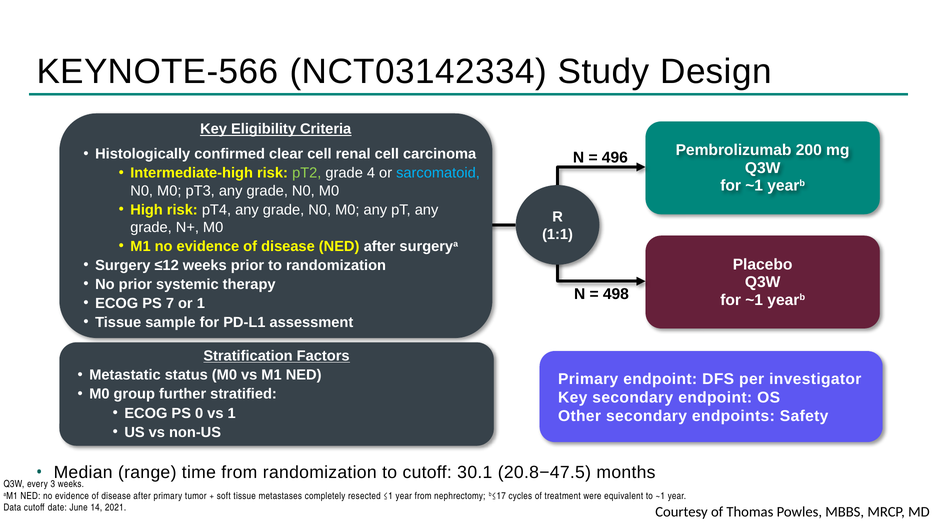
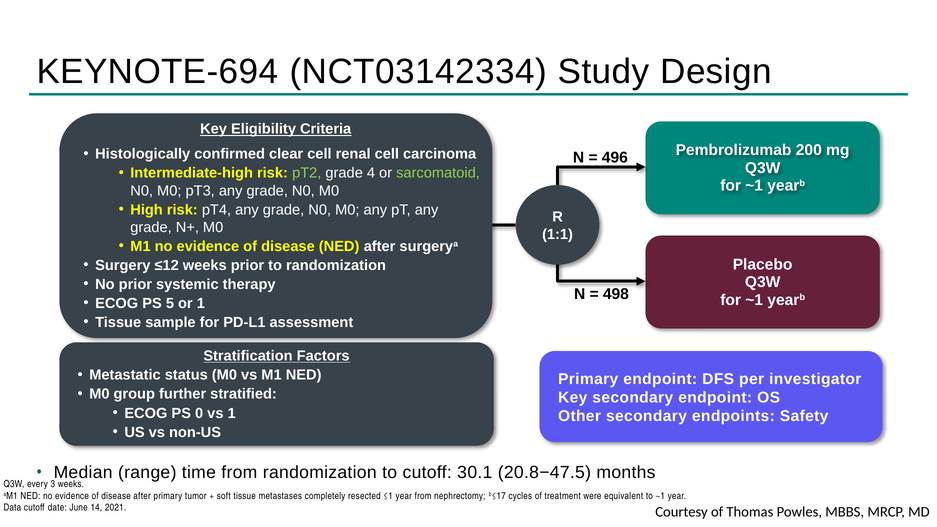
KEYNOTE-566: KEYNOTE-566 -> KEYNOTE-694
sarcomatoid colour: light blue -> light green
7: 7 -> 5
